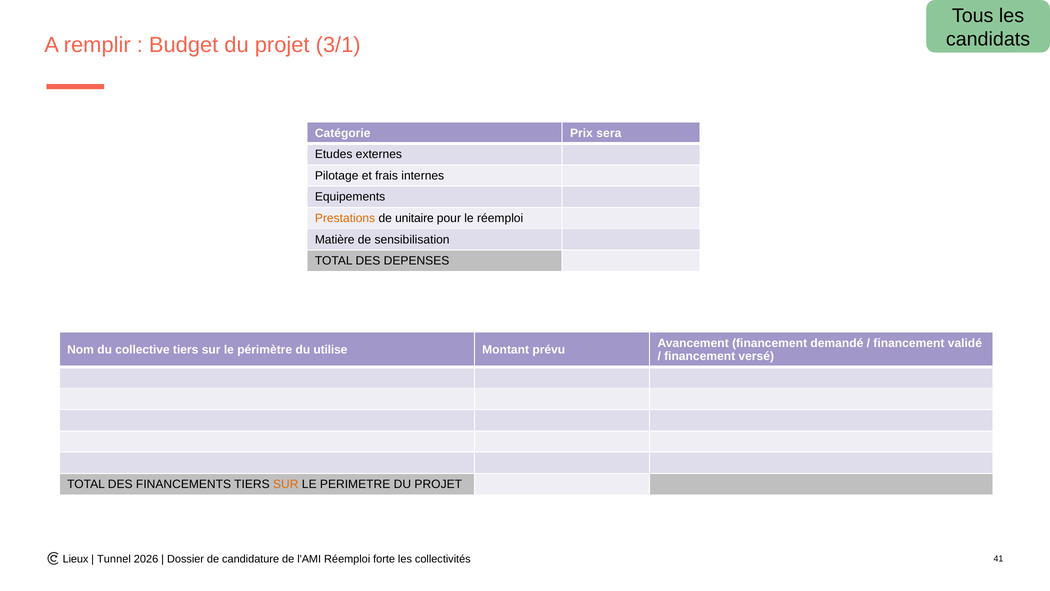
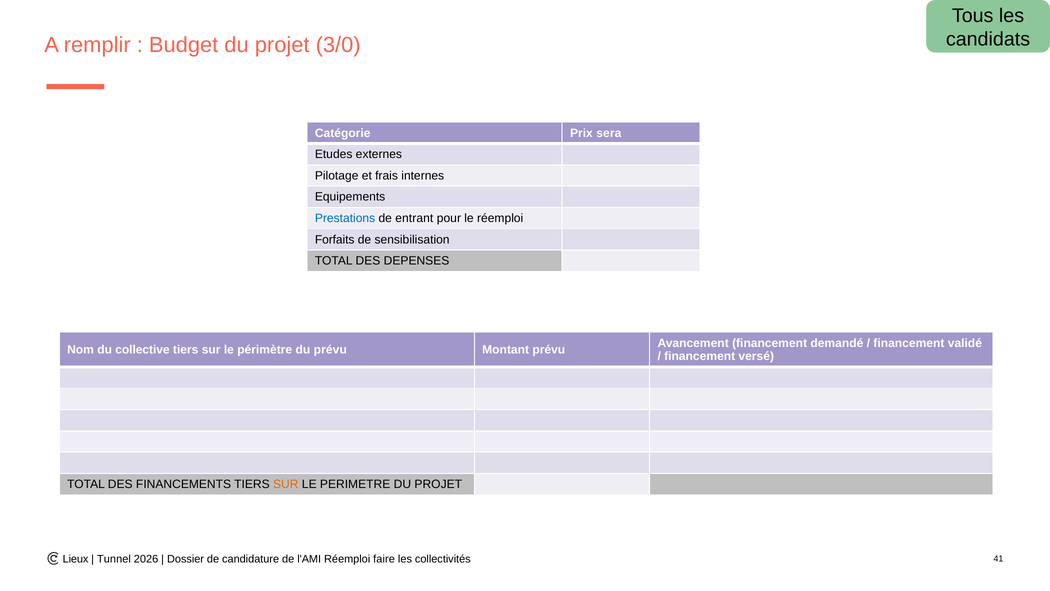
3/1: 3/1 -> 3/0
Prestations colour: orange -> blue
unitaire: unitaire -> entrant
Matière: Matière -> Forfaits
du utilise: utilise -> prévu
forte: forte -> faire
